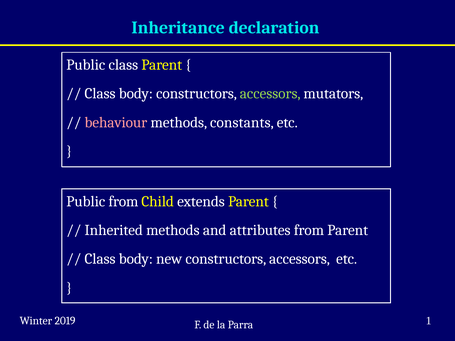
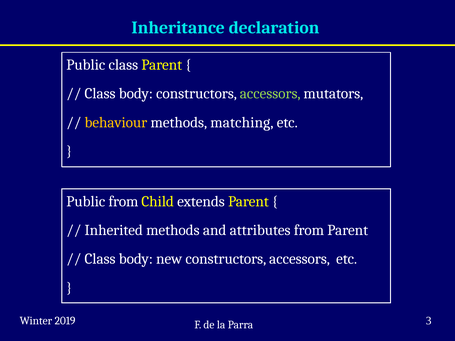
behaviour colour: pink -> yellow
constants: constants -> matching
1: 1 -> 3
